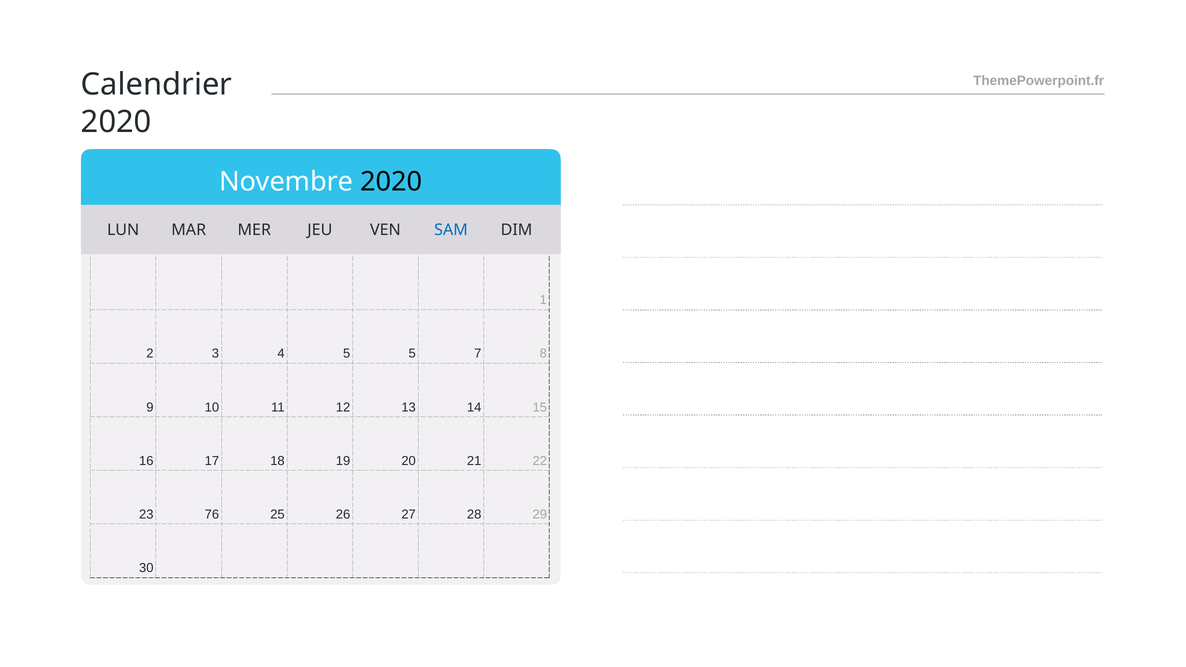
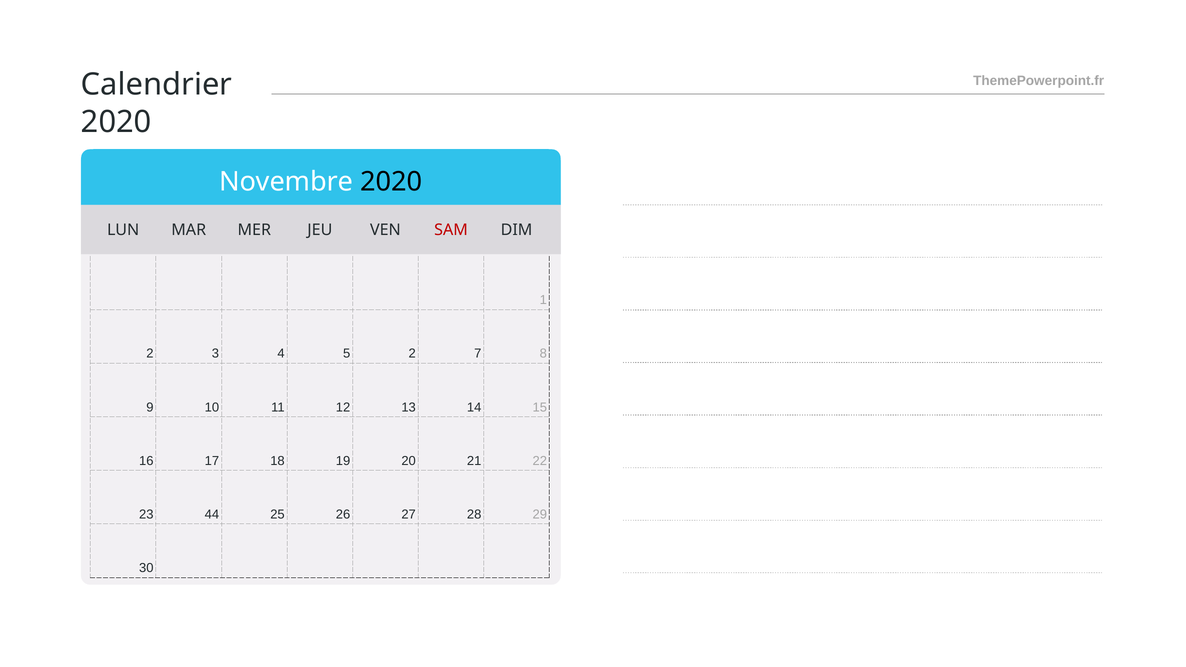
SAM colour: blue -> red
5 5: 5 -> 2
76: 76 -> 44
